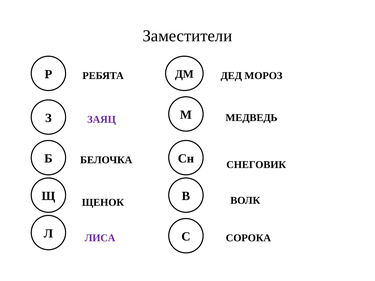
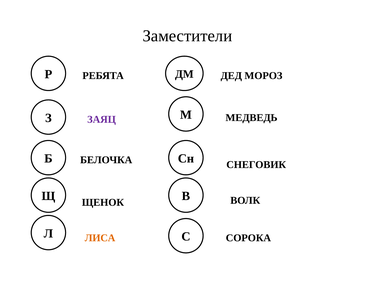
ЛИСА colour: purple -> orange
